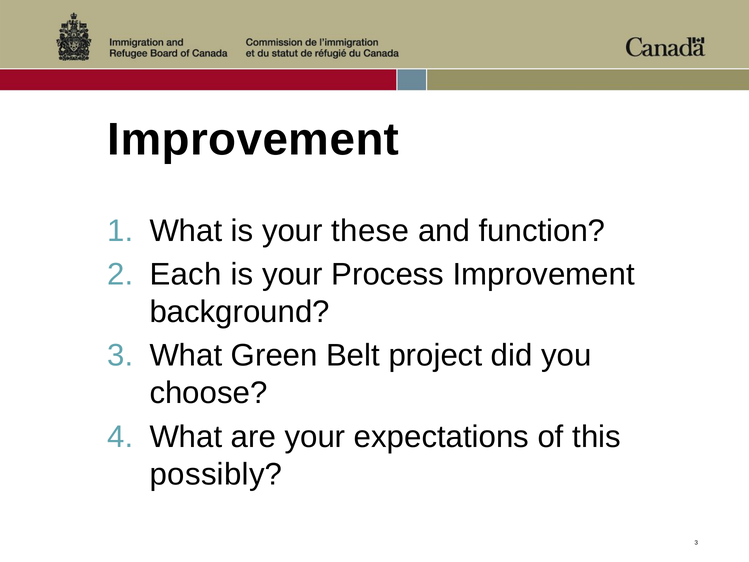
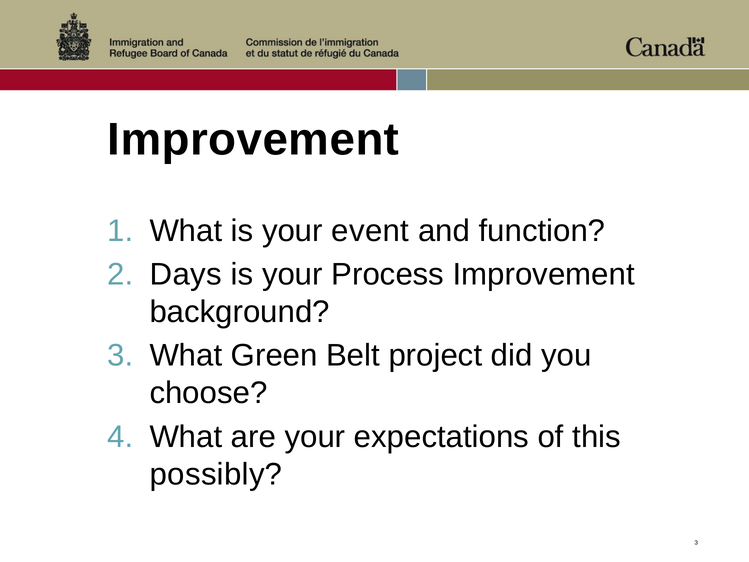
these: these -> event
Each: Each -> Days
